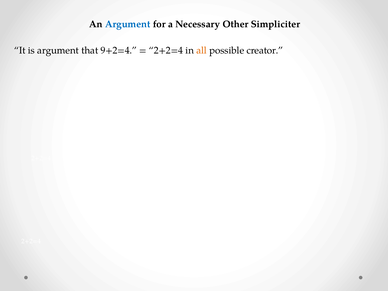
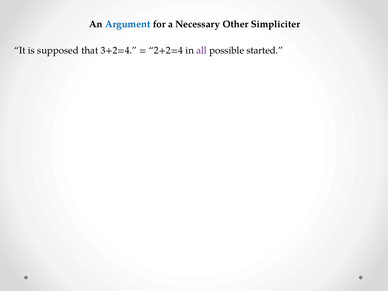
is argument: argument -> supposed
9+2=4: 9+2=4 -> 3+2=4
all colour: orange -> purple
creator: creator -> started
